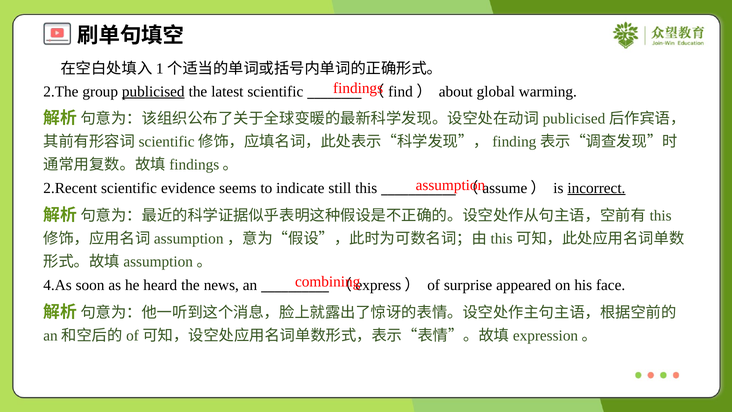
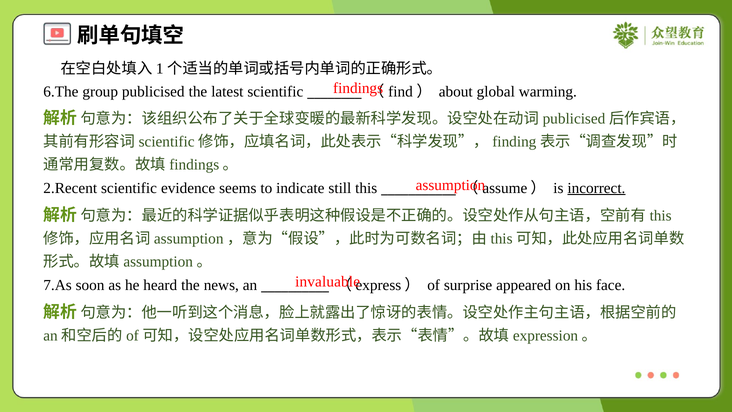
2.The: 2.The -> 6.The
publicised underline: present -> none
combining: combining -> invaluable
4.As: 4.As -> 7.As
